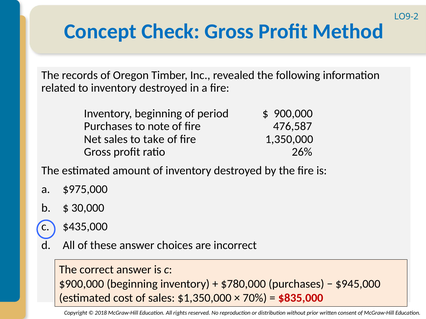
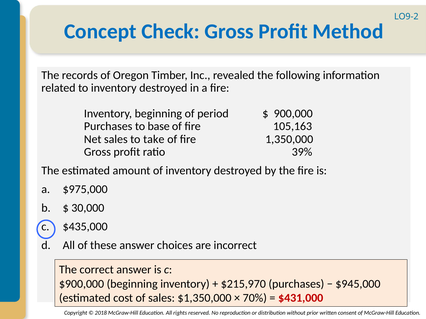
note: note -> base
476,587: 476,587 -> 105,163
26%: 26% -> 39%
$780,000: $780,000 -> $215,970
$835,000: $835,000 -> $431,000
